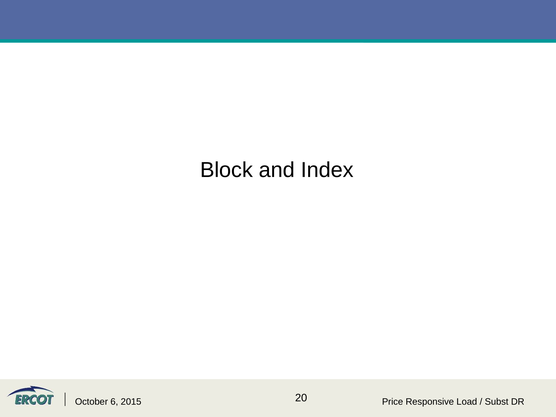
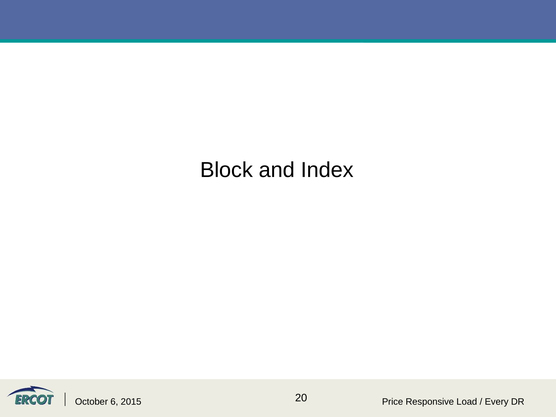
Subst: Subst -> Every
